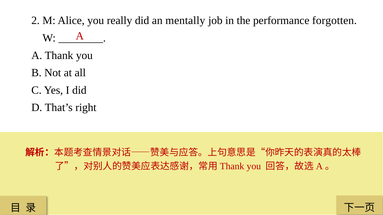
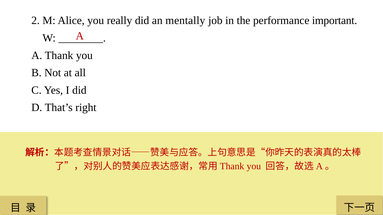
forgotten: forgotten -> important
